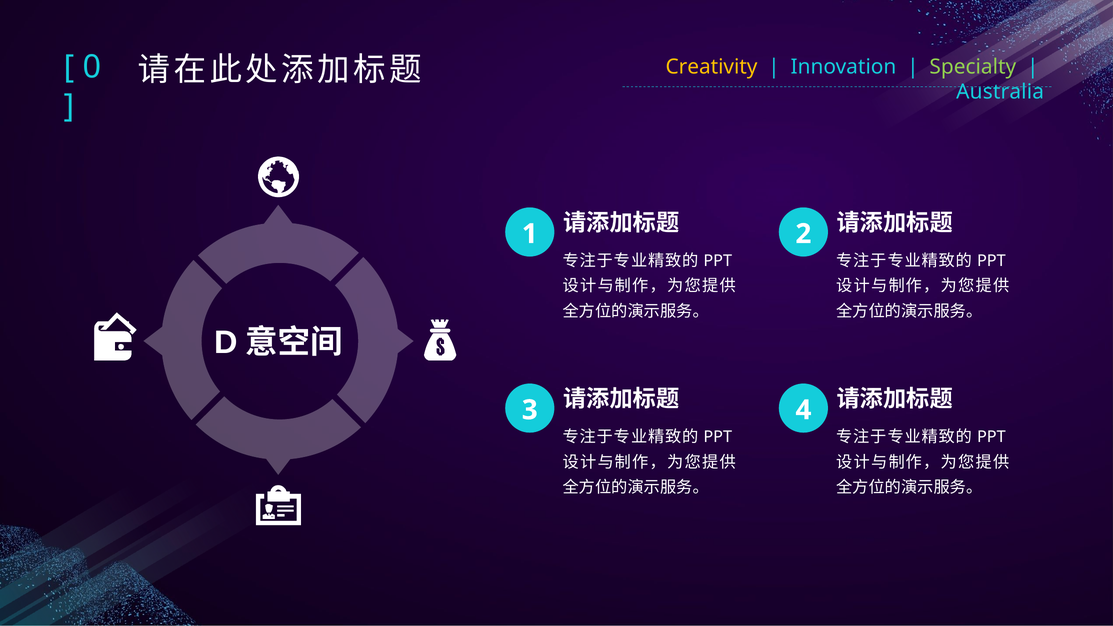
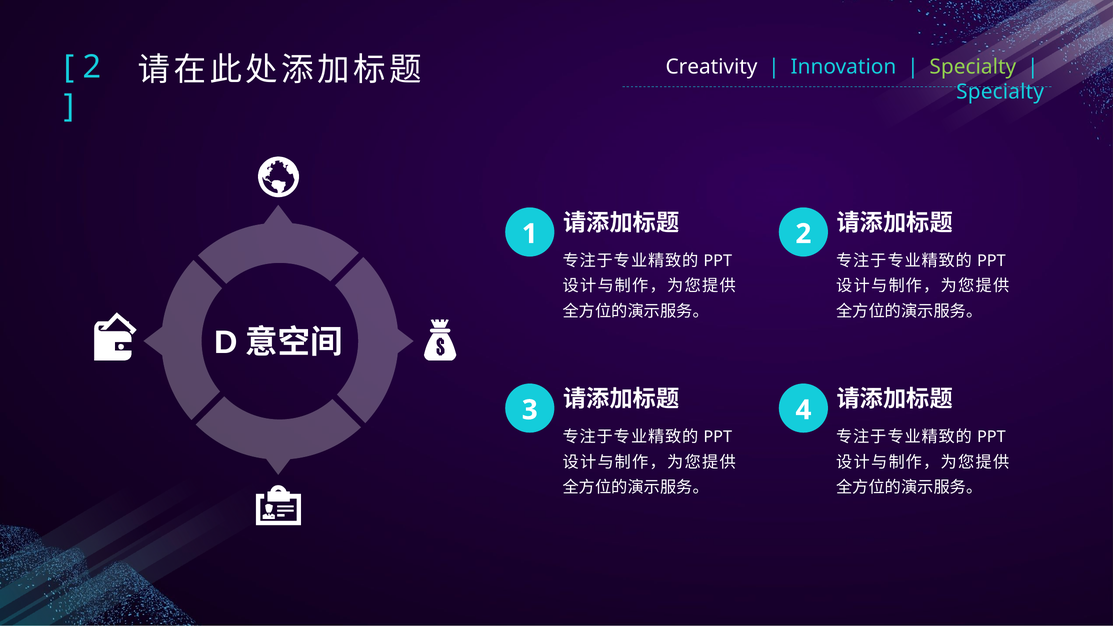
Creativity colour: yellow -> white
0 at (92, 67): 0 -> 2
Australia at (1000, 92): Australia -> Specialty
